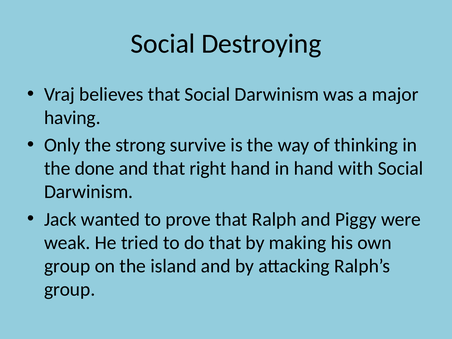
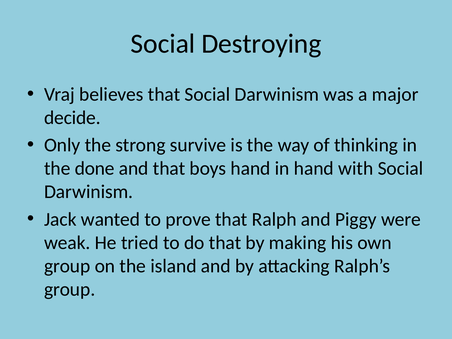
having: having -> decide
right: right -> boys
